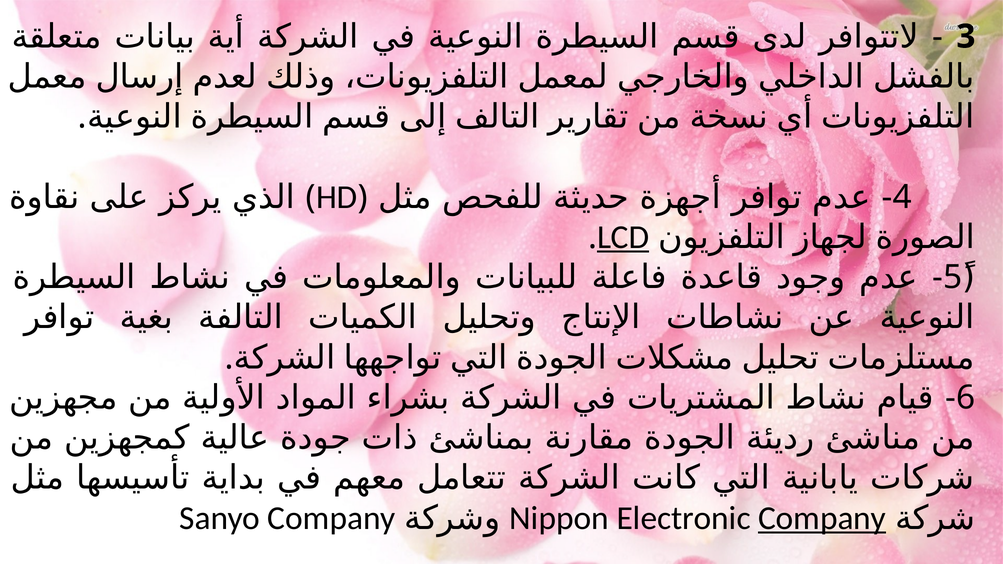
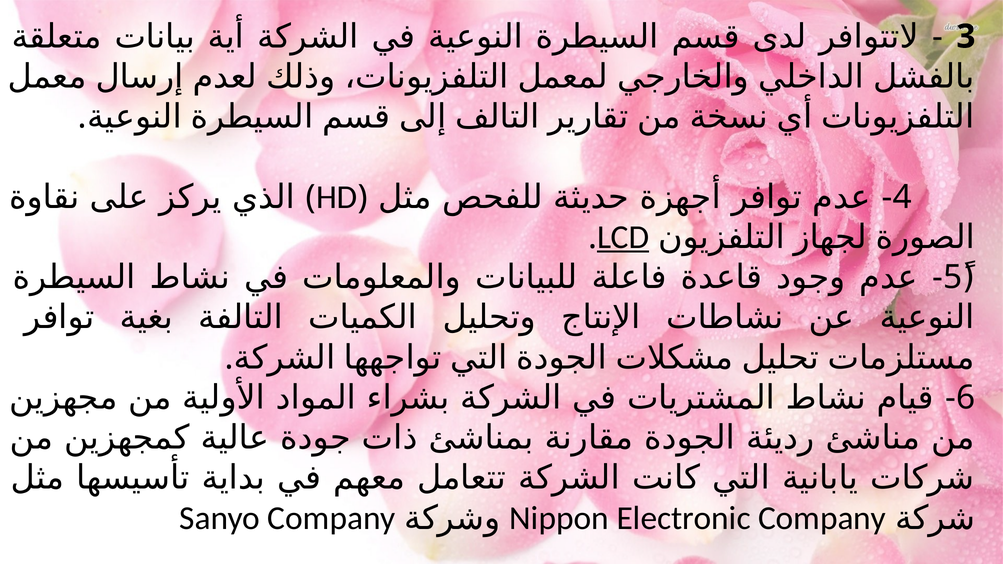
Company at (822, 518) underline: present -> none
